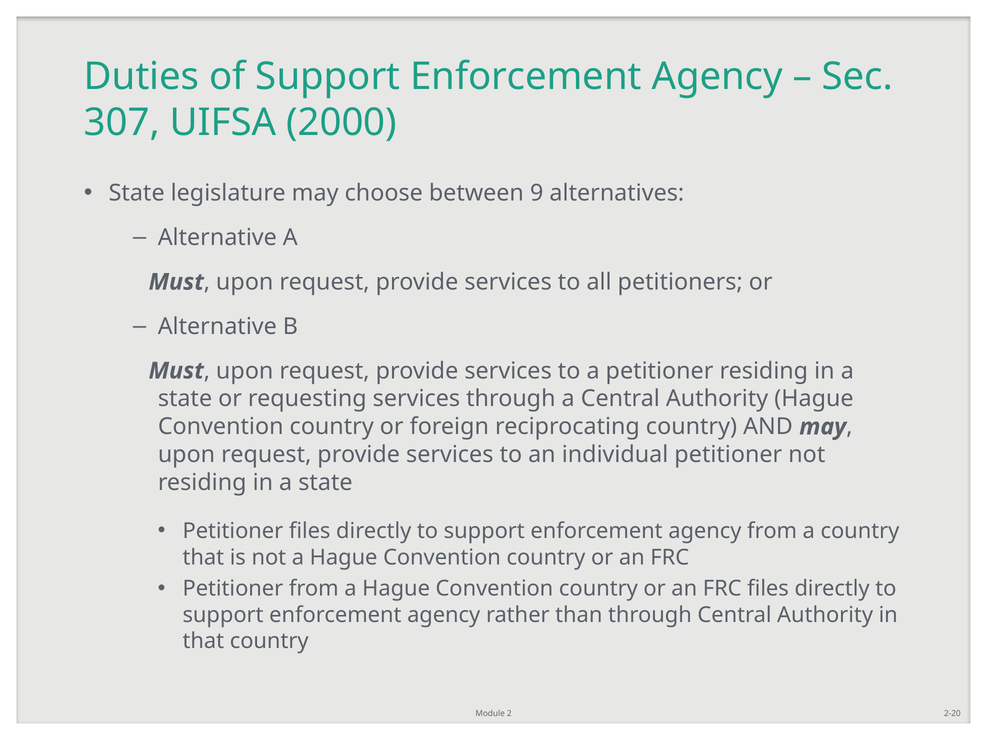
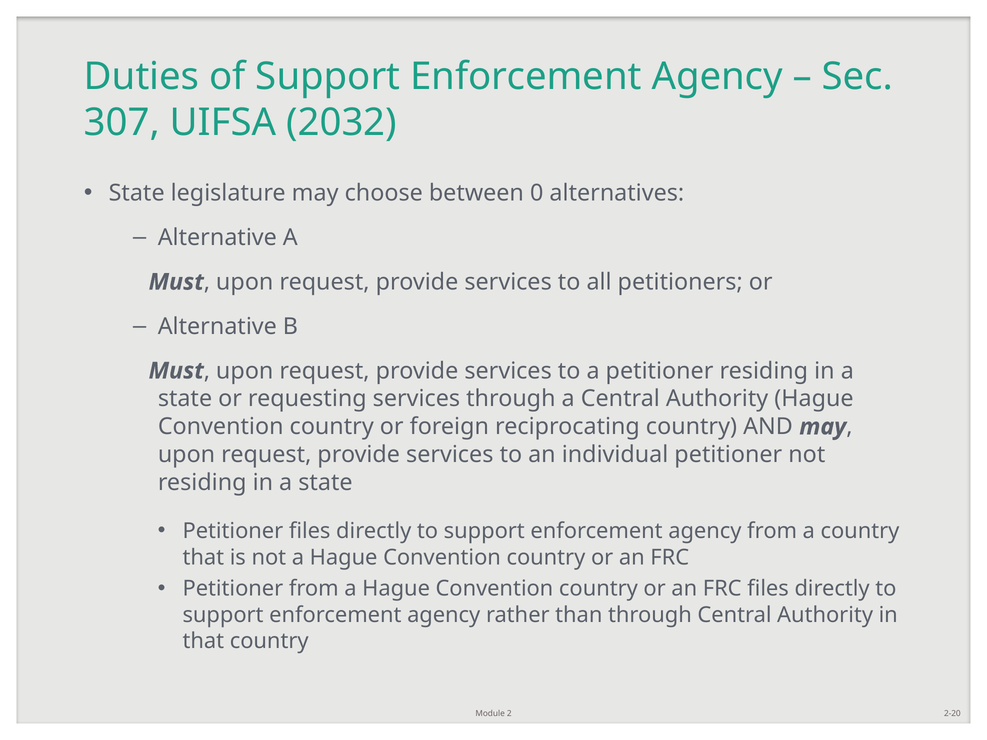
2000: 2000 -> 2032
9: 9 -> 0
